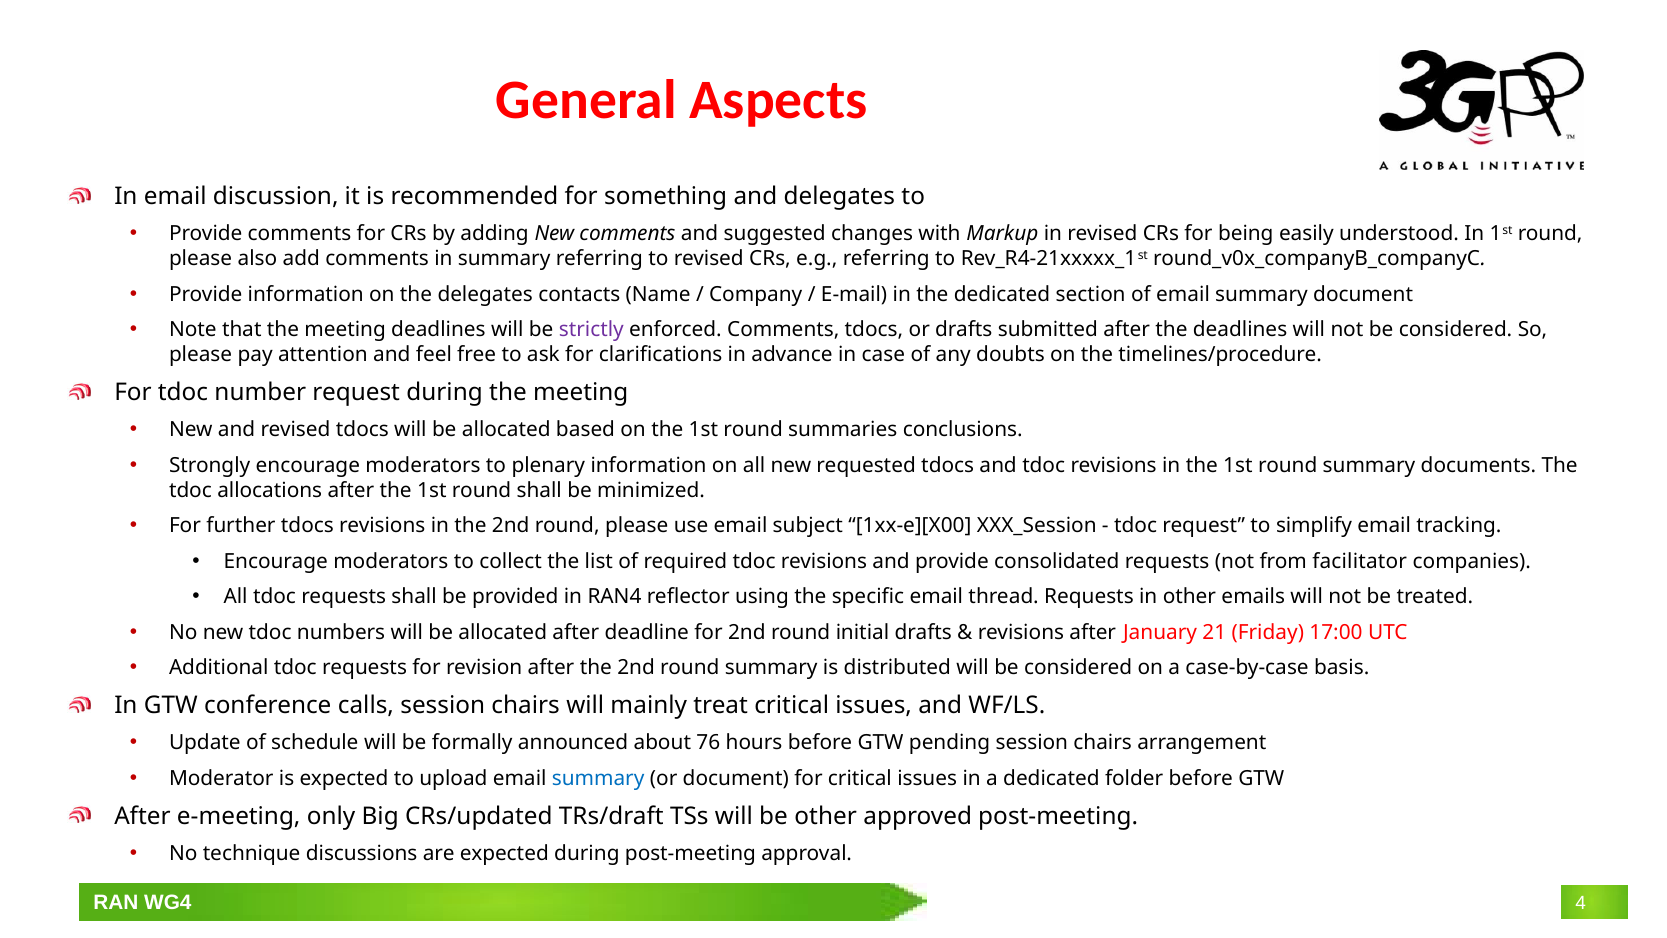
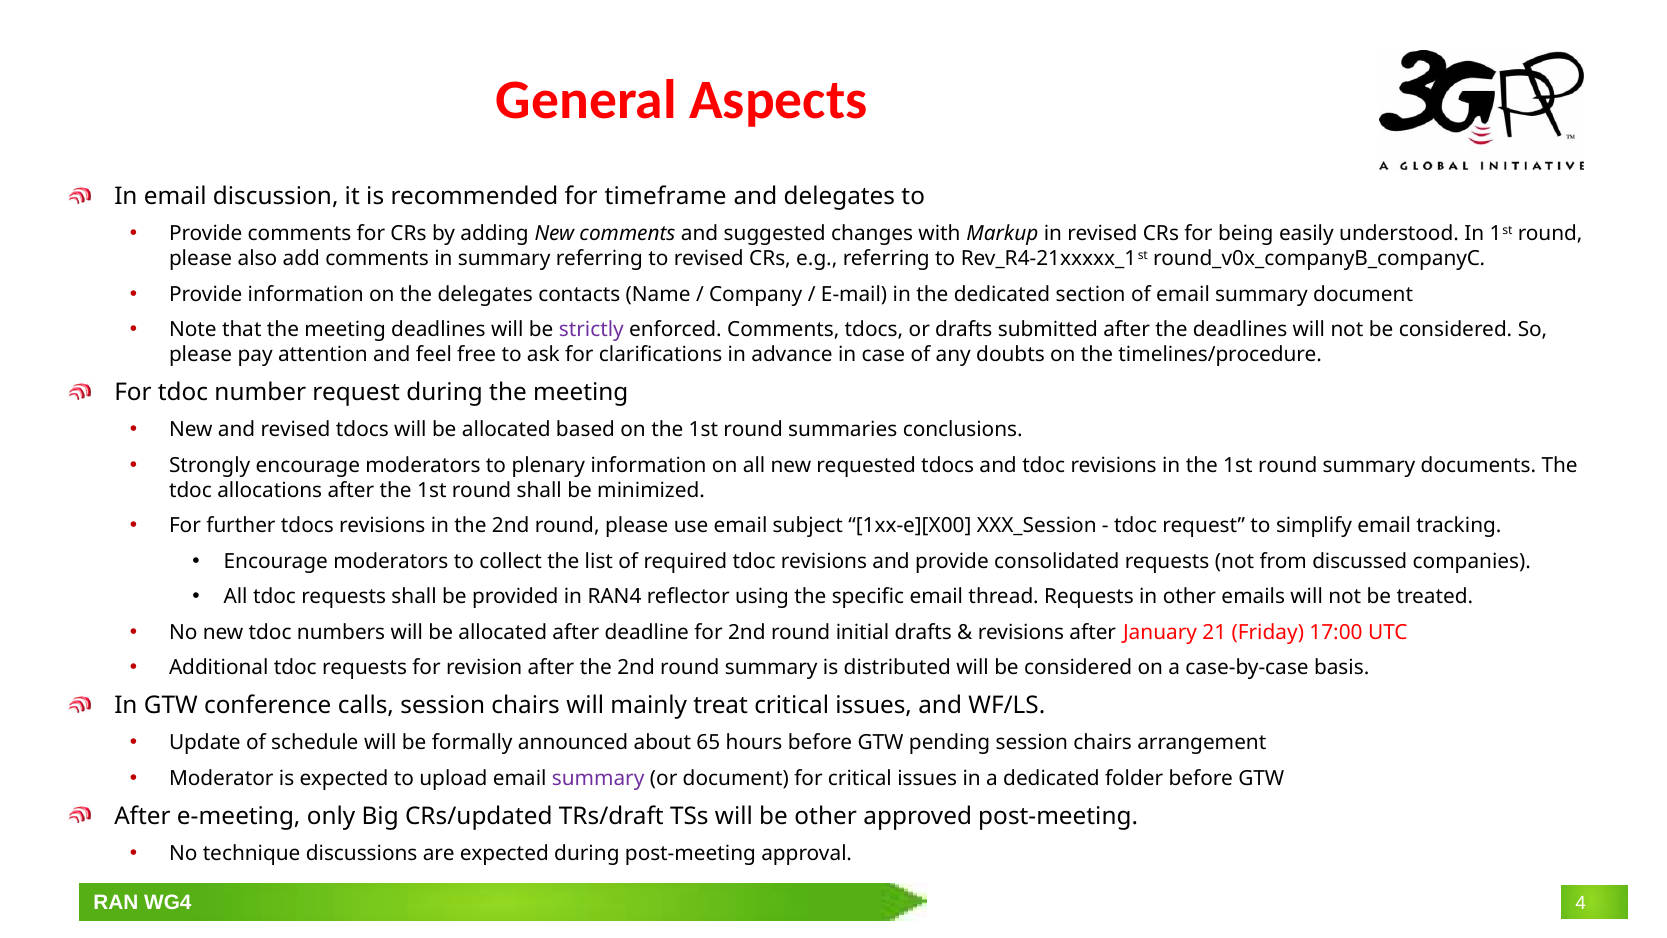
something: something -> timeframe
facilitator: facilitator -> discussed
76: 76 -> 65
summary at (598, 778) colour: blue -> purple
